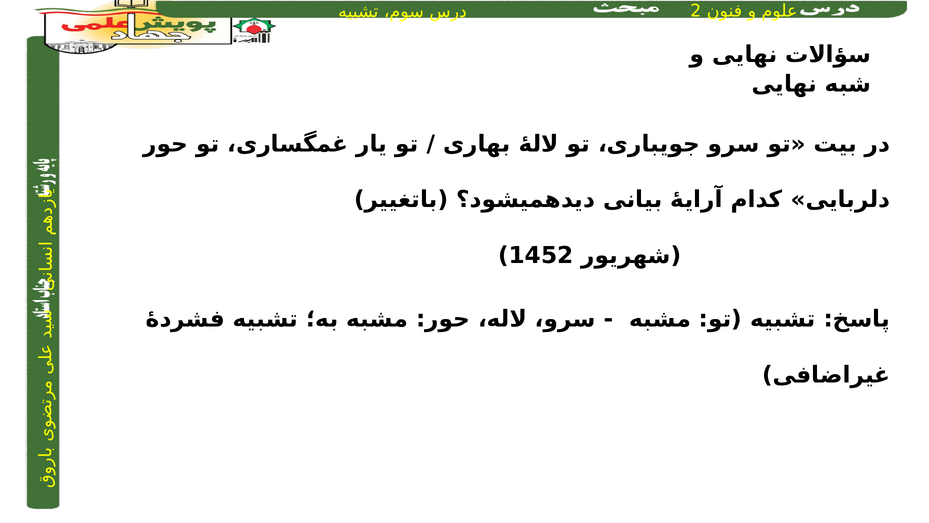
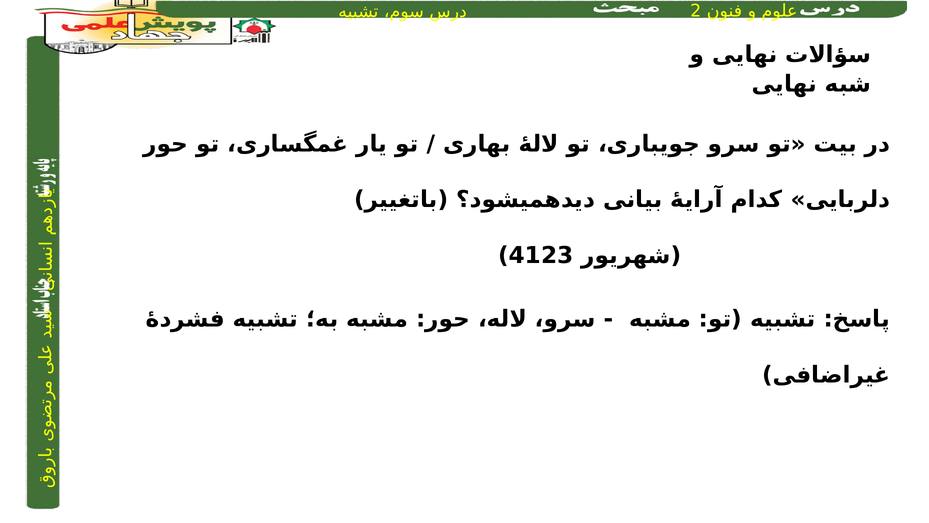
1452: 1452 -> 4123
